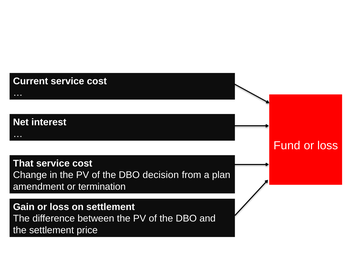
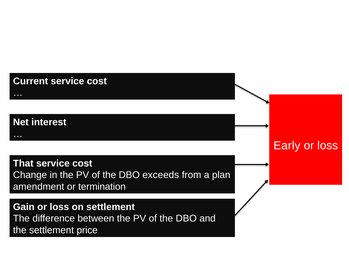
Fund: Fund -> Early
decision: decision -> exceeds
